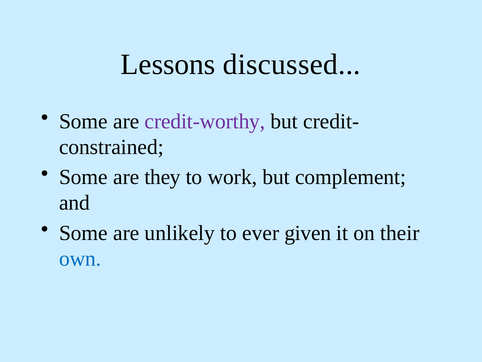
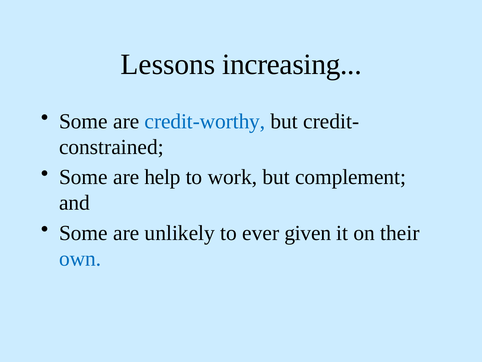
discussed: discussed -> increasing
credit-worthy colour: purple -> blue
they: they -> help
